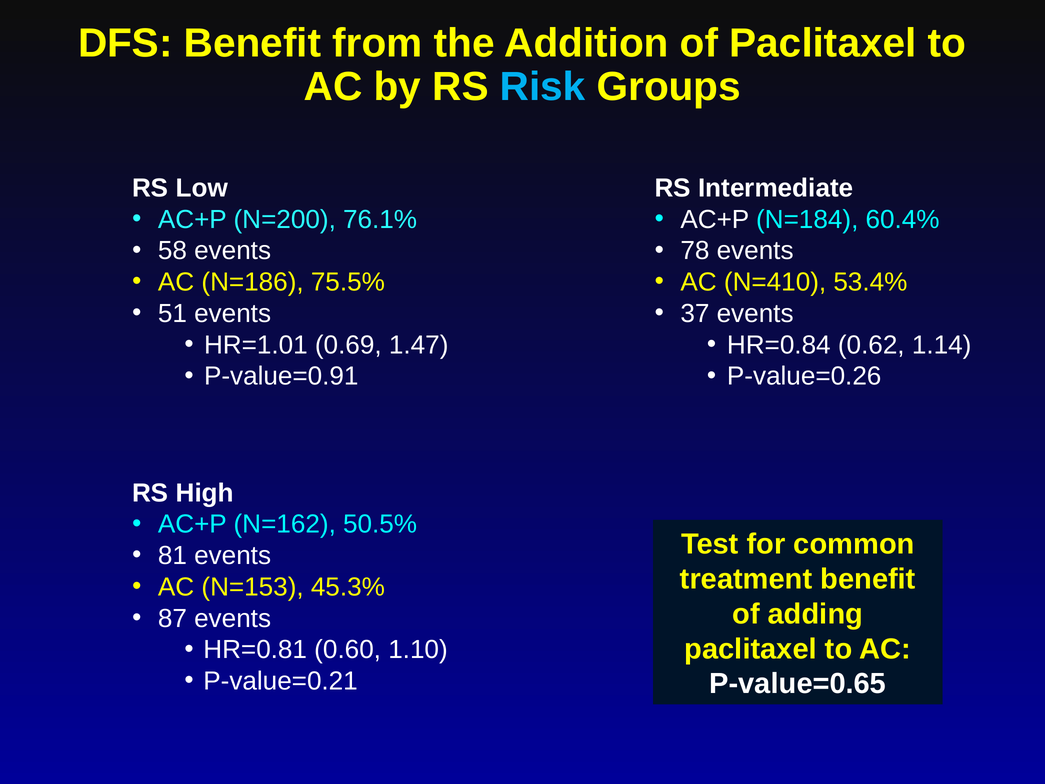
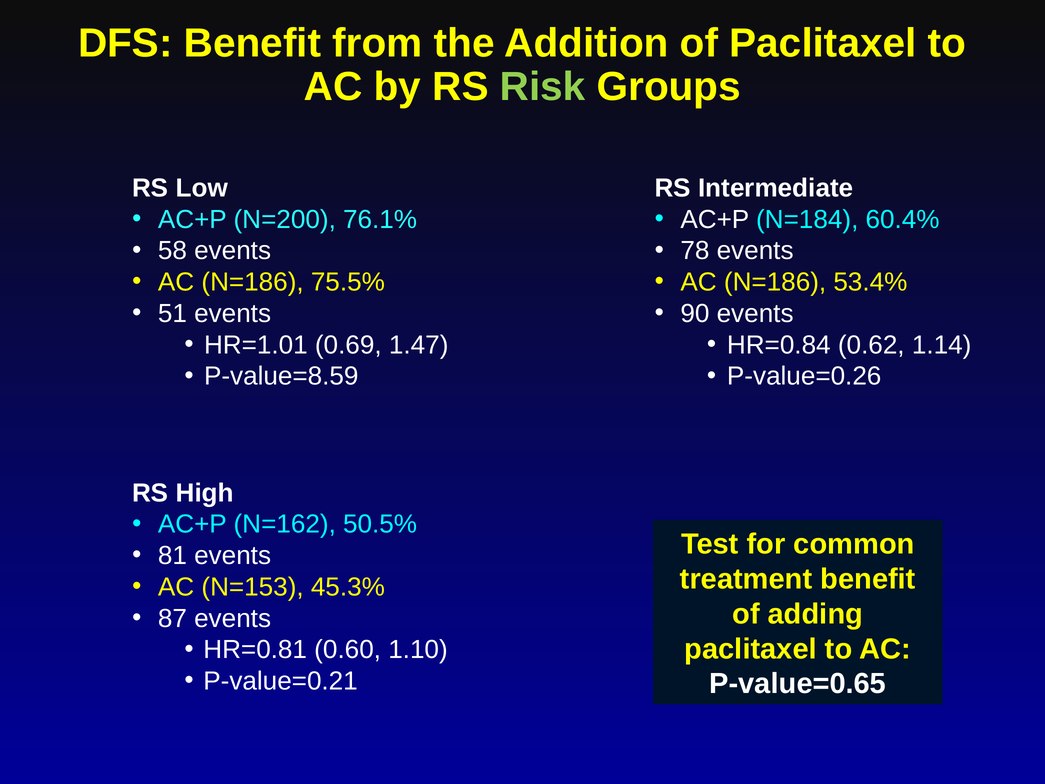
Risk colour: light blue -> light green
N=410 at (775, 282): N=410 -> N=186
37: 37 -> 90
P-value=0.91: P-value=0.91 -> P-value=8.59
